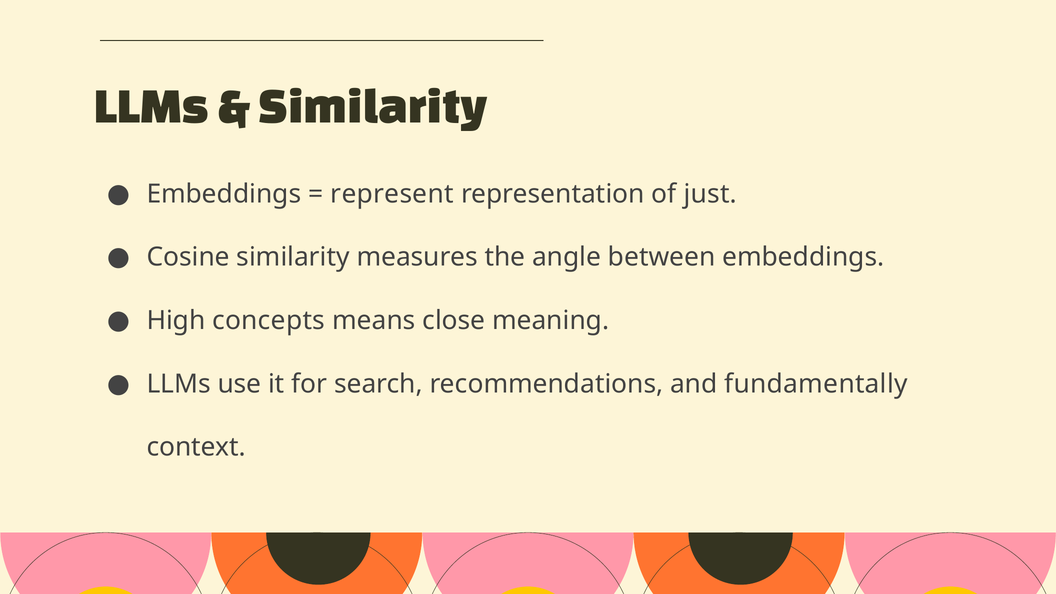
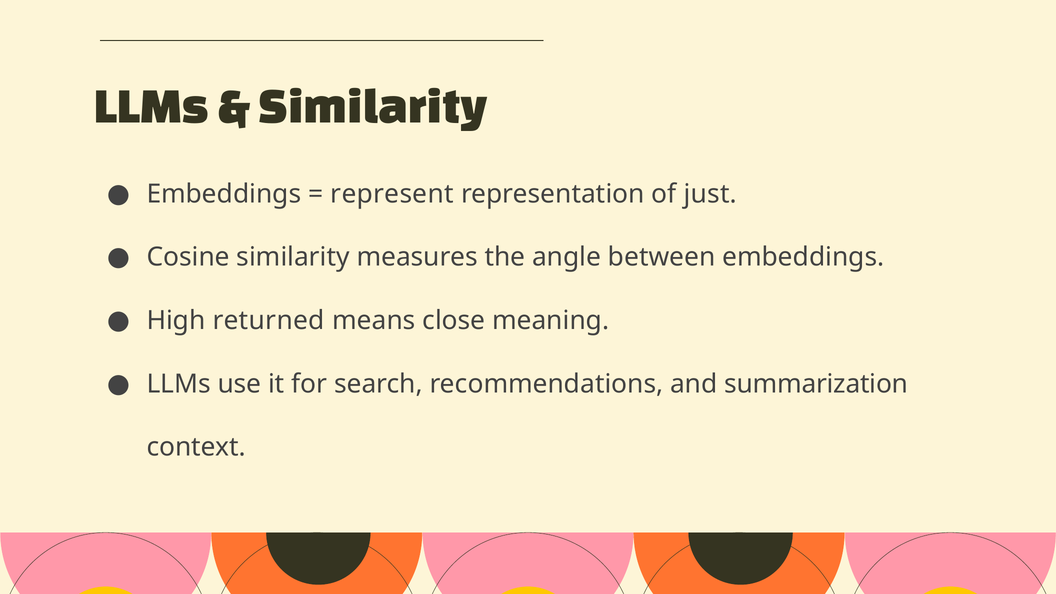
concepts: concepts -> returned
fundamentally: fundamentally -> summarization
